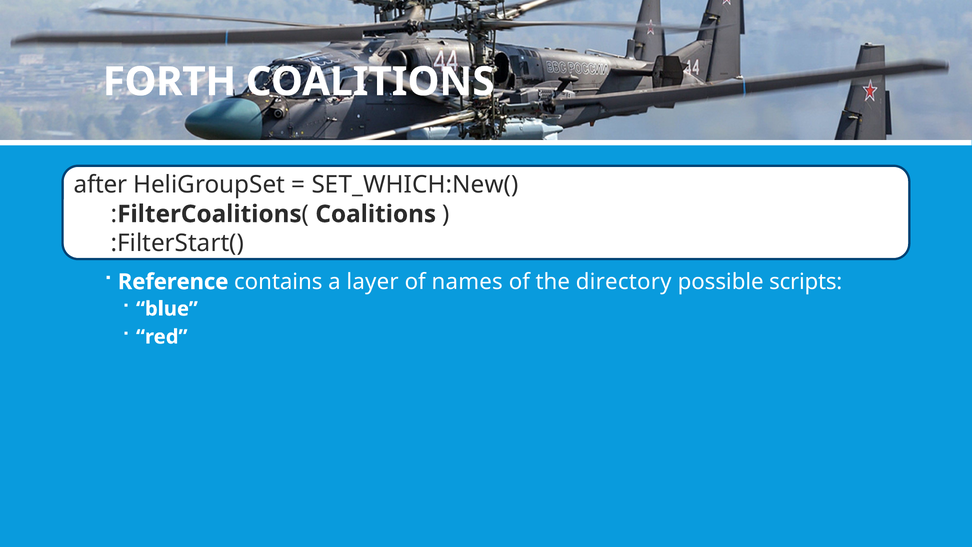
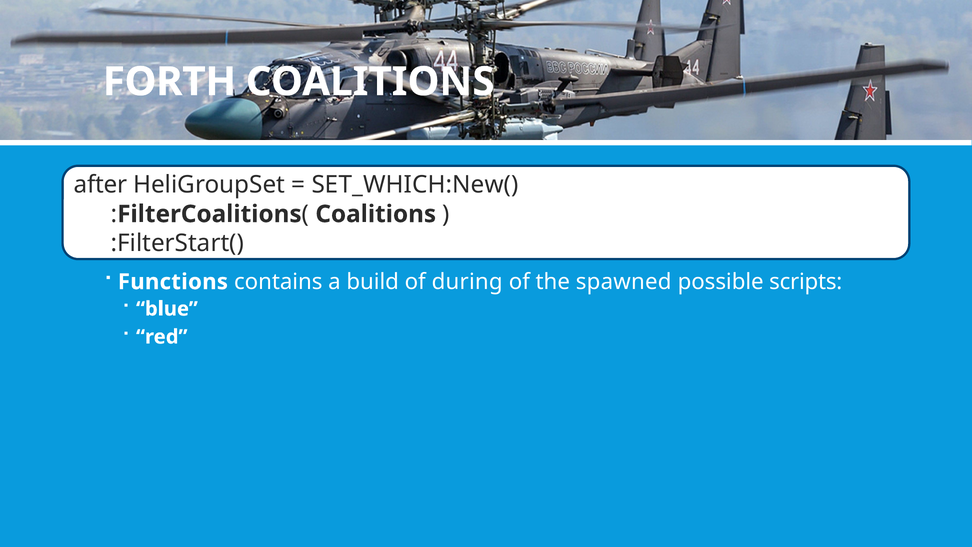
Reference: Reference -> Functions
layer: layer -> build
names: names -> during
directory: directory -> spawned
